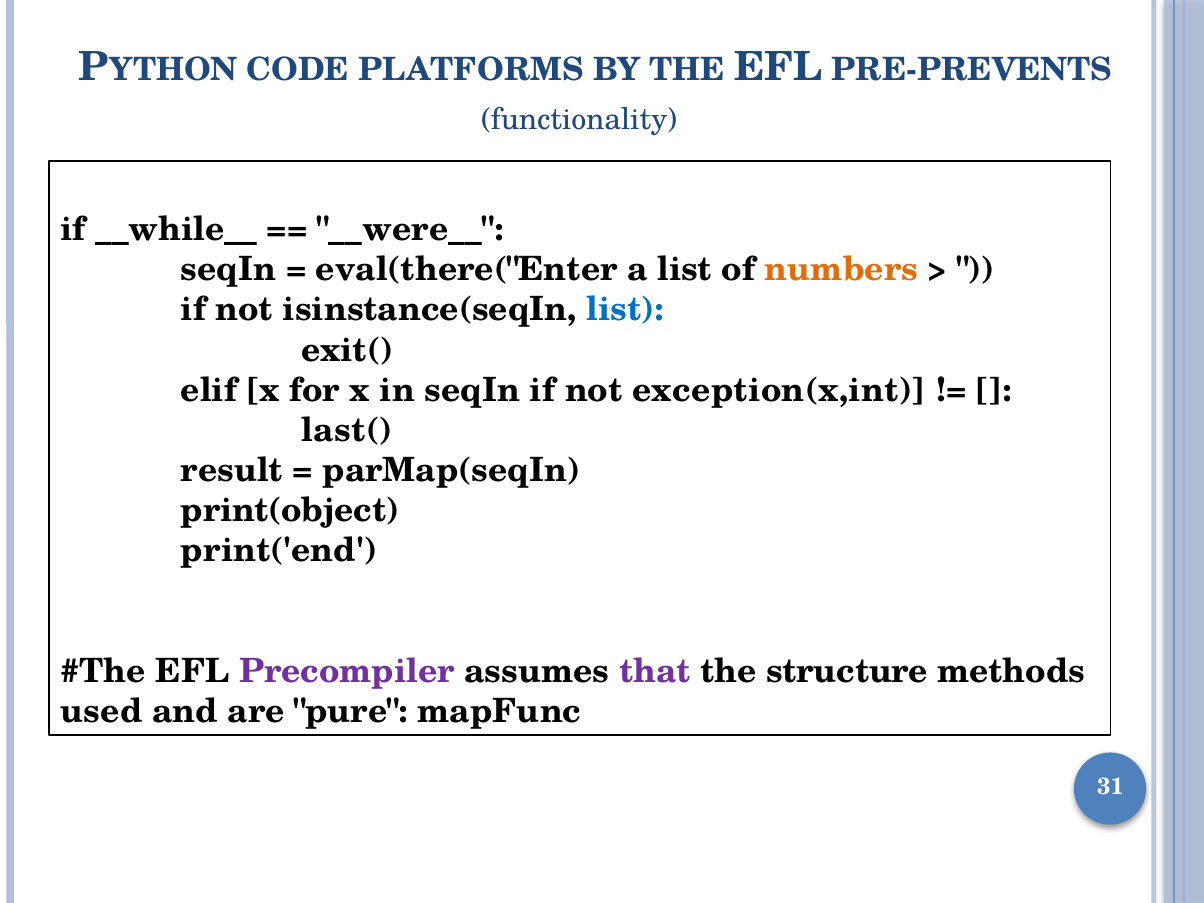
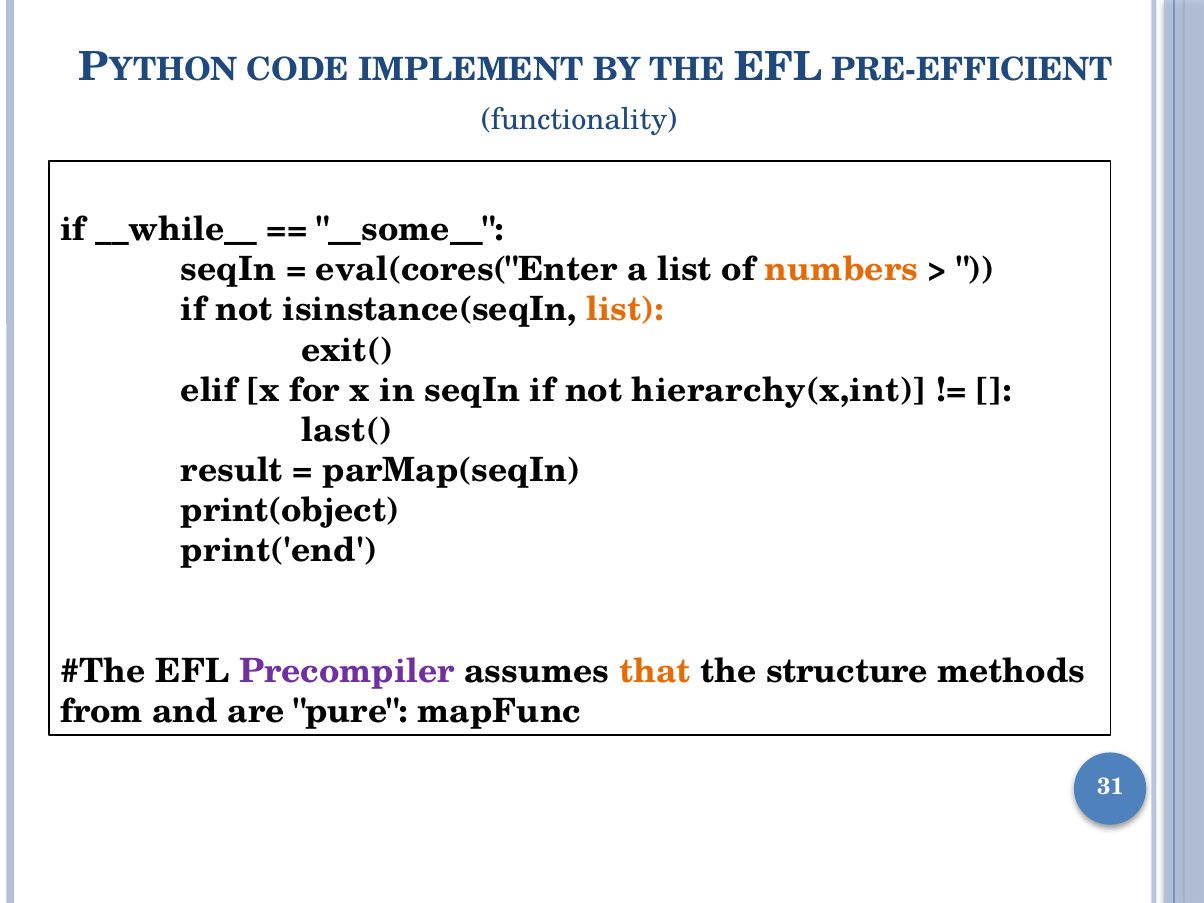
PLATFORMS: PLATFORMS -> IMPLEMENT
PRE-PREVENTS: PRE-PREVENTS -> PRE-EFFICIENT
__were__: __were__ -> __some__
eval(there("Enter: eval(there("Enter -> eval(cores("Enter
list at (625, 310) colour: blue -> orange
exception(x,int: exception(x,int -> hierarchy(x,int
that colour: purple -> orange
used: used -> from
